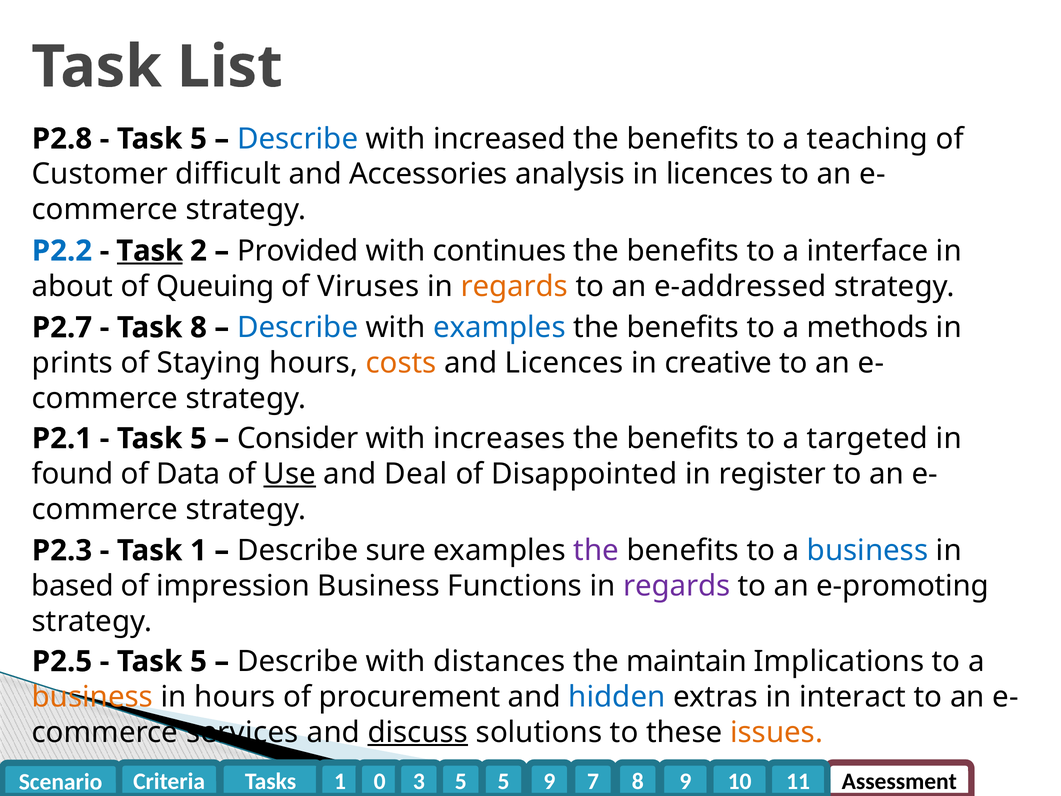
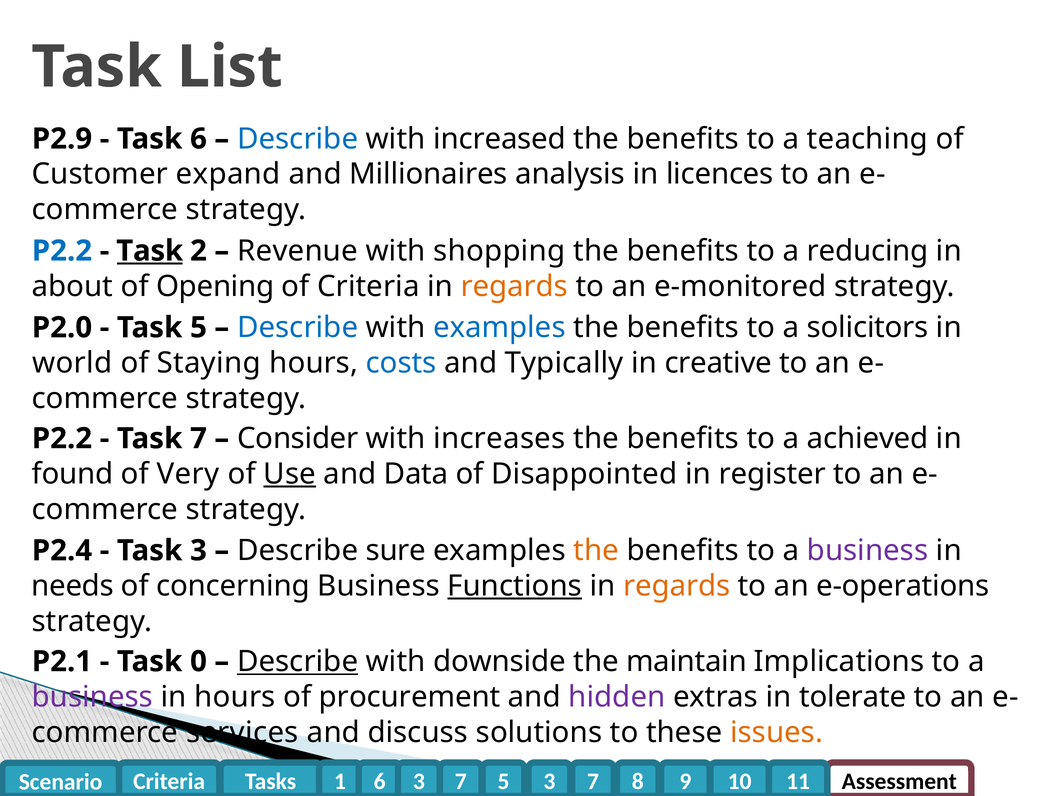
P2.8: P2.8 -> P2.9
5 at (198, 139): 5 -> 6
difficult: difficult -> expand
Accessories: Accessories -> Millionaires
Provided: Provided -> Revenue
continues: continues -> shopping
interface: interface -> reducing
Queuing: Queuing -> Opening
of Viruses: Viruses -> Criteria
e-addressed: e-addressed -> e-monitored
P2.7: P2.7 -> P2.0
Task 8: 8 -> 5
methods: methods -> solicitors
prints: prints -> world
costs colour: orange -> blue
and Licences: Licences -> Typically
P2.1 at (62, 438): P2.1 -> P2.2
5 at (198, 438): 5 -> 7
targeted: targeted -> achieved
Data: Data -> Very
Deal: Deal -> Data
P2.3: P2.3 -> P2.4
Task 1: 1 -> 3
the at (596, 550) colour: purple -> orange
business at (868, 550) colour: blue -> purple
based: based -> needs
impression: impression -> concerning
Functions underline: none -> present
regards at (677, 586) colour: purple -> orange
e-promoting: e-promoting -> e-operations
P2.5: P2.5 -> P2.1
5 at (198, 661): 5 -> 0
Describe at (298, 661) underline: none -> present
distances: distances -> downside
business at (92, 697) colour: orange -> purple
hidden colour: blue -> purple
interact: interact -> tolerate
discuss underline: present -> none
1 0: 0 -> 6
5 at (461, 781): 5 -> 7
5 9: 9 -> 3
